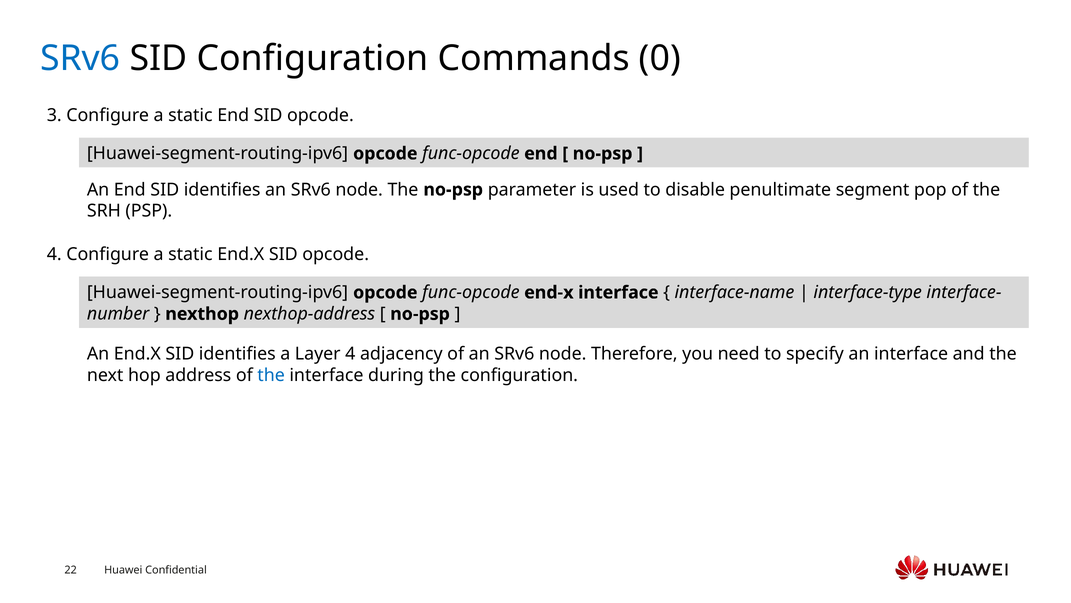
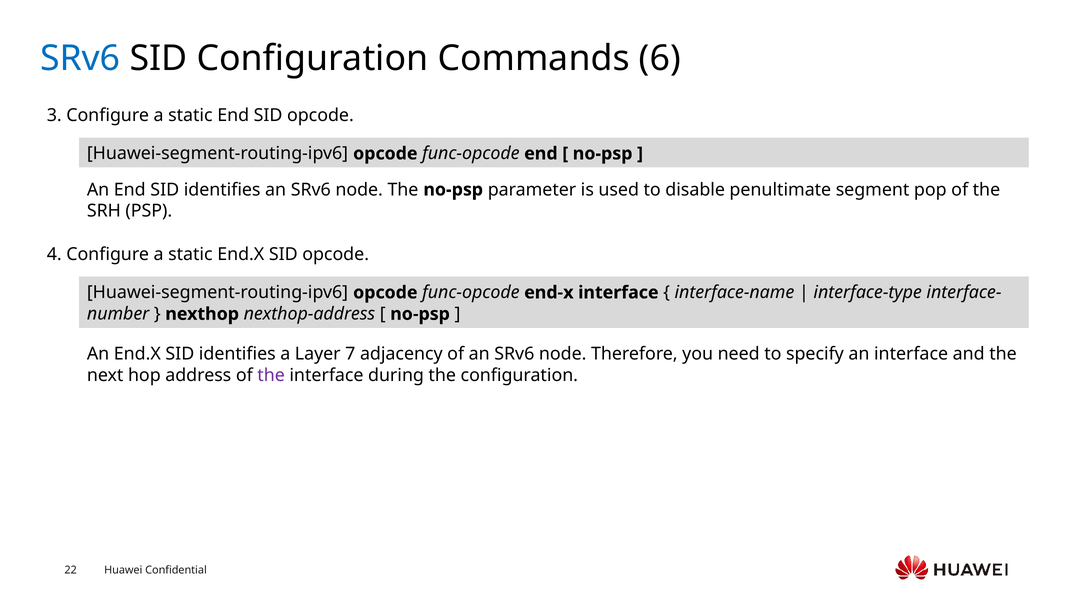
0: 0 -> 6
Layer 4: 4 -> 7
the at (271, 375) colour: blue -> purple
